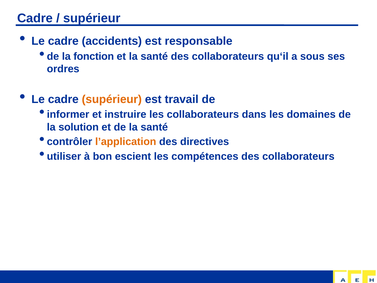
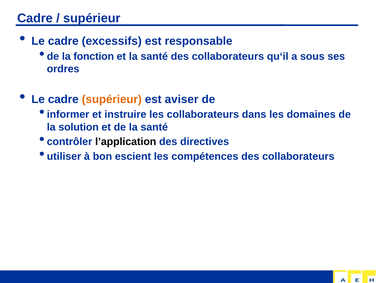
accidents: accidents -> excessifs
travail: travail -> aviser
l’application colour: orange -> black
